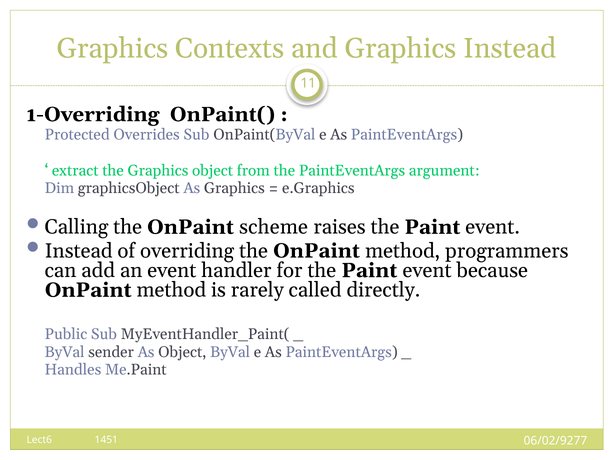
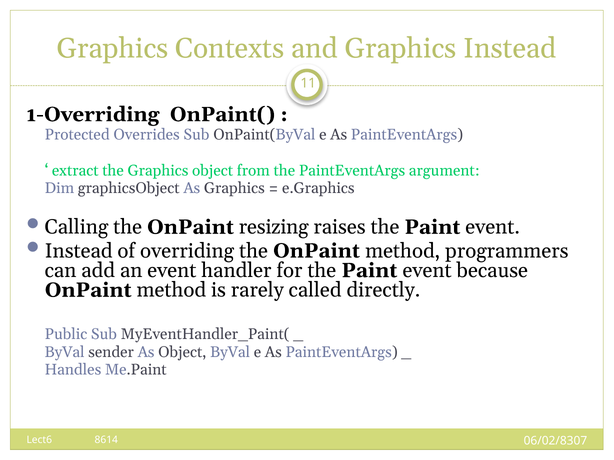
scheme: scheme -> resizing
1451: 1451 -> 8614
06/02/9277: 06/02/9277 -> 06/02/8307
